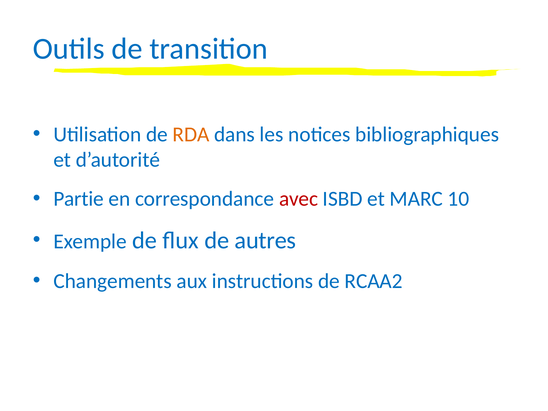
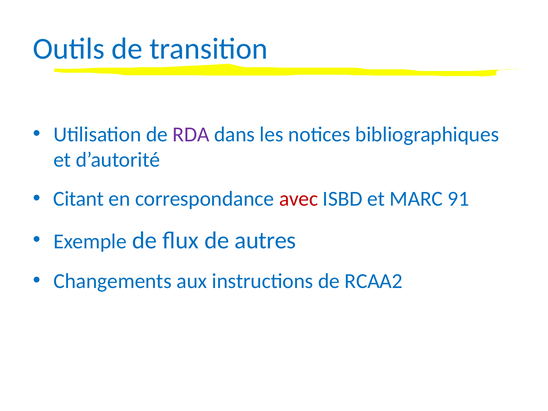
RDA colour: orange -> purple
Partie: Partie -> Citant
10: 10 -> 91
